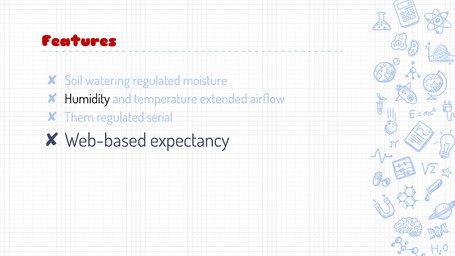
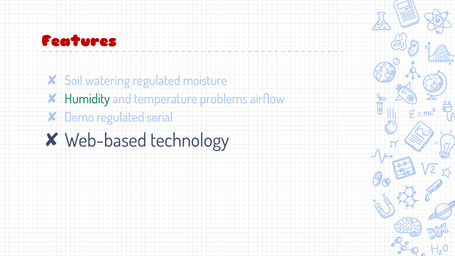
Humidity colour: black -> green
extended: extended -> problems
Them: Them -> Demo
expectancy: expectancy -> technology
